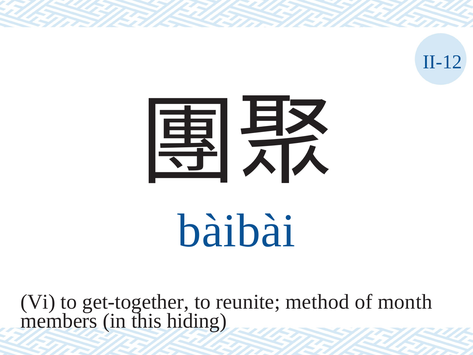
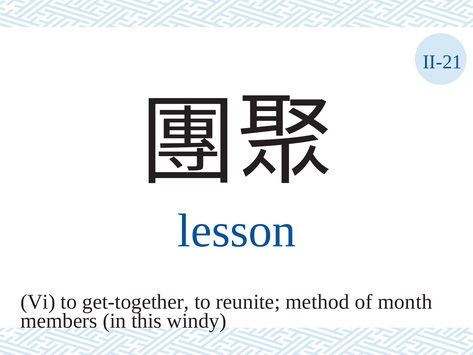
II-12: II-12 -> II-21
bàibài: bàibài -> lesson
hiding: hiding -> windy
